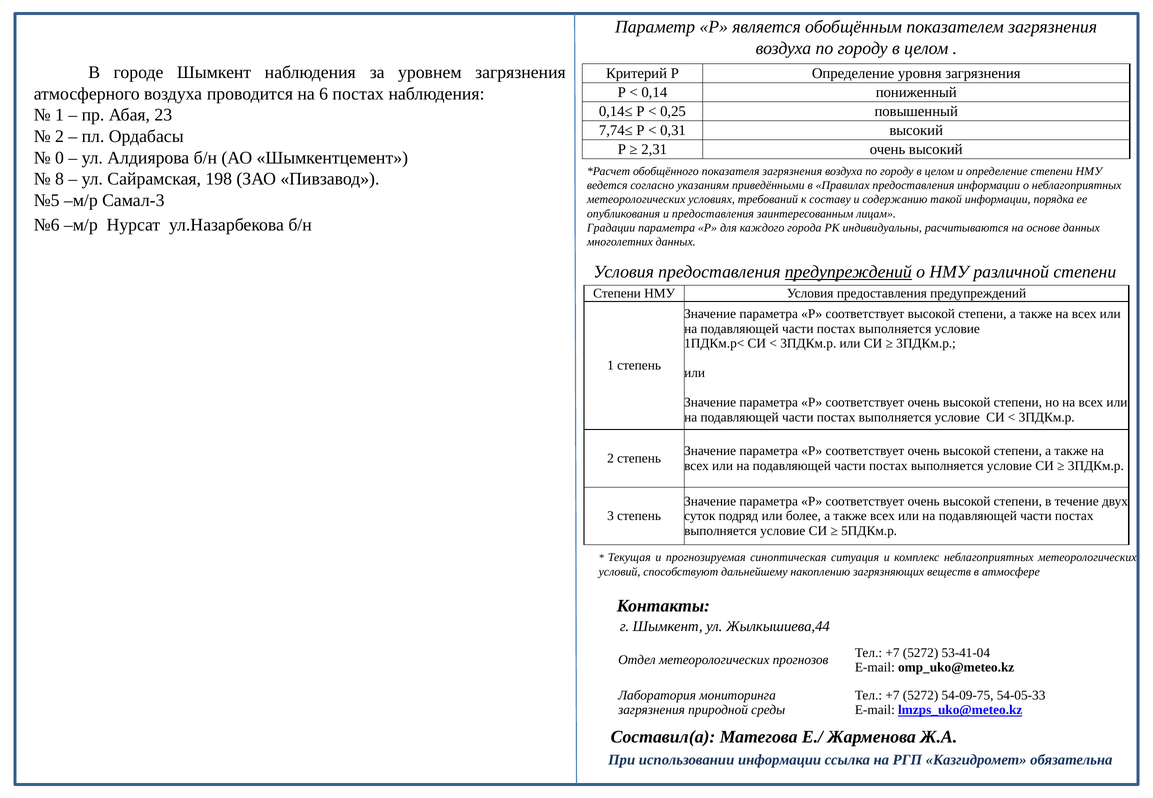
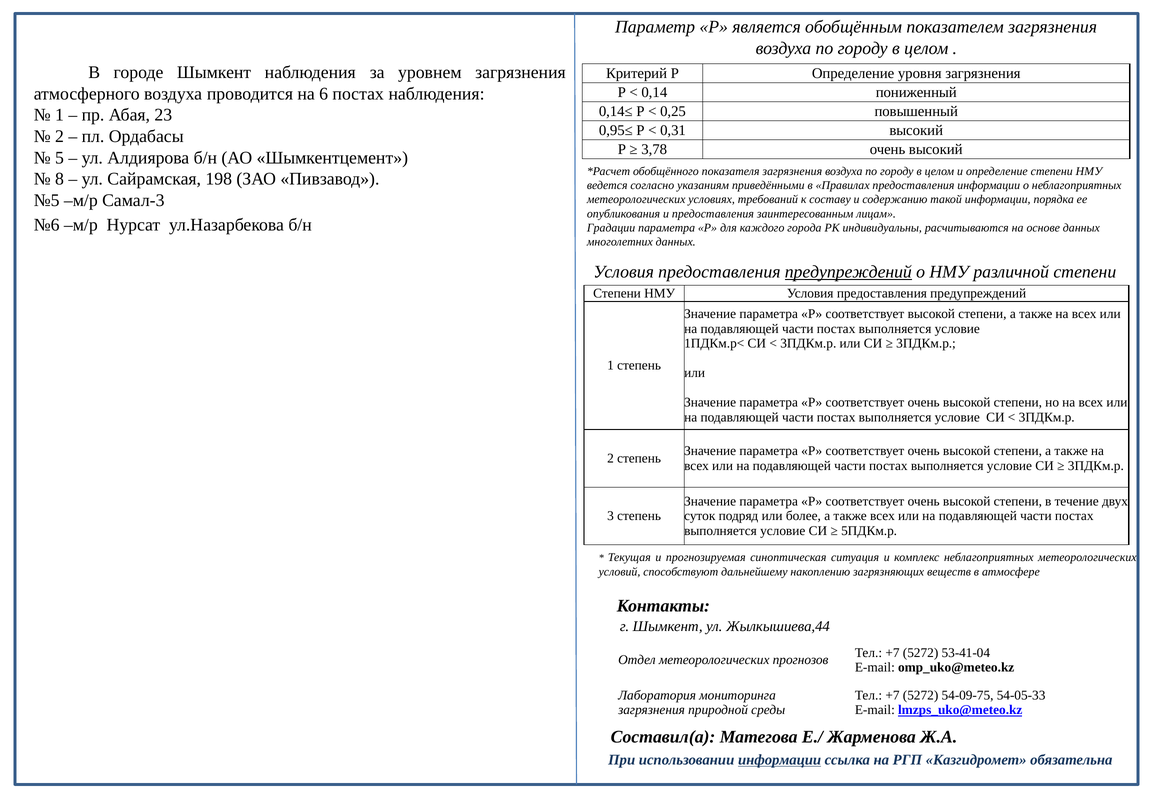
7,74≤: 7,74≤ -> 0,95≤
2,31: 2,31 -> 3,78
0: 0 -> 5
информации at (780, 760) underline: none -> present
